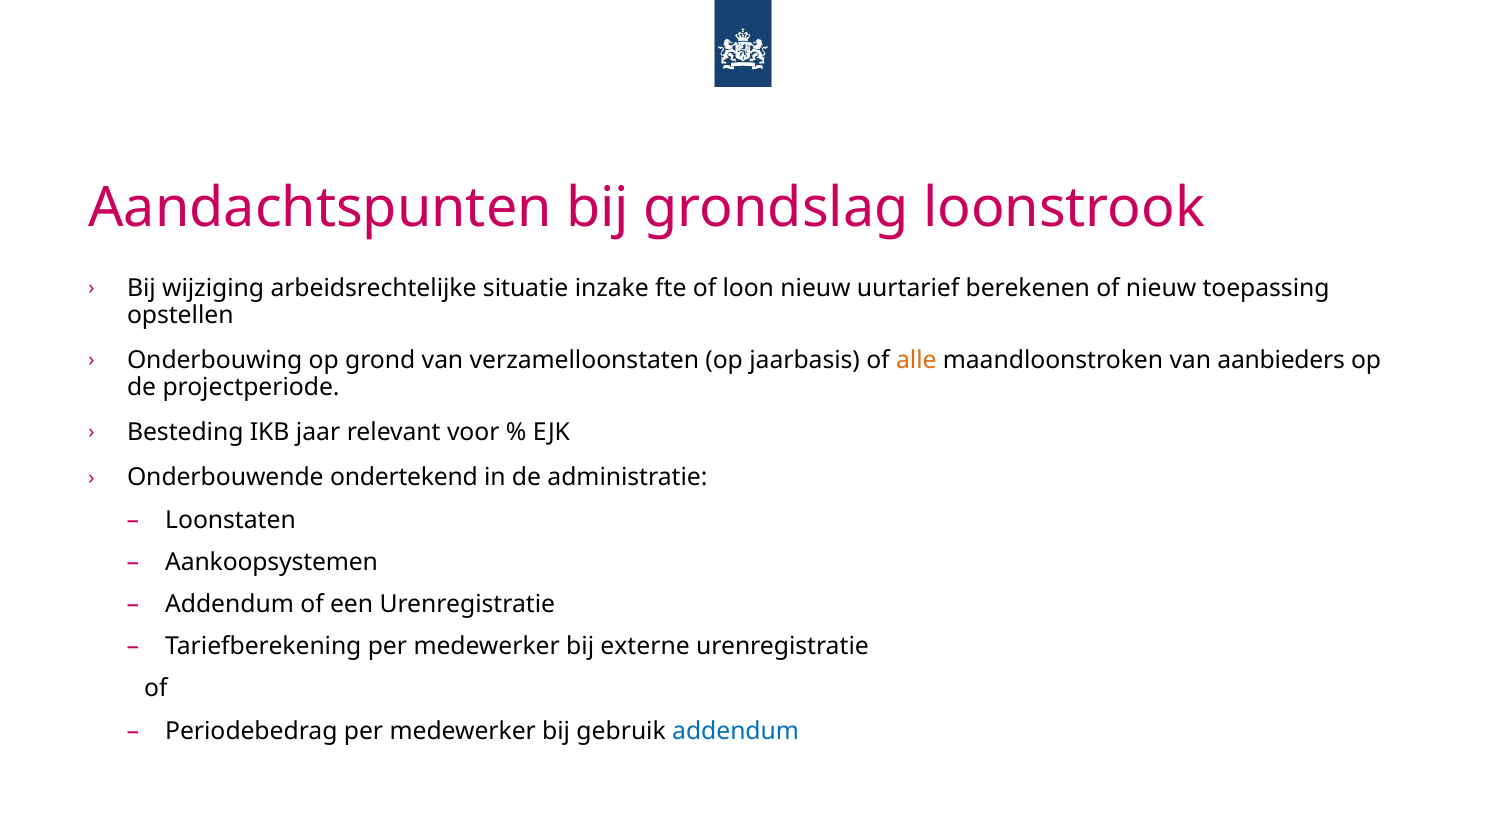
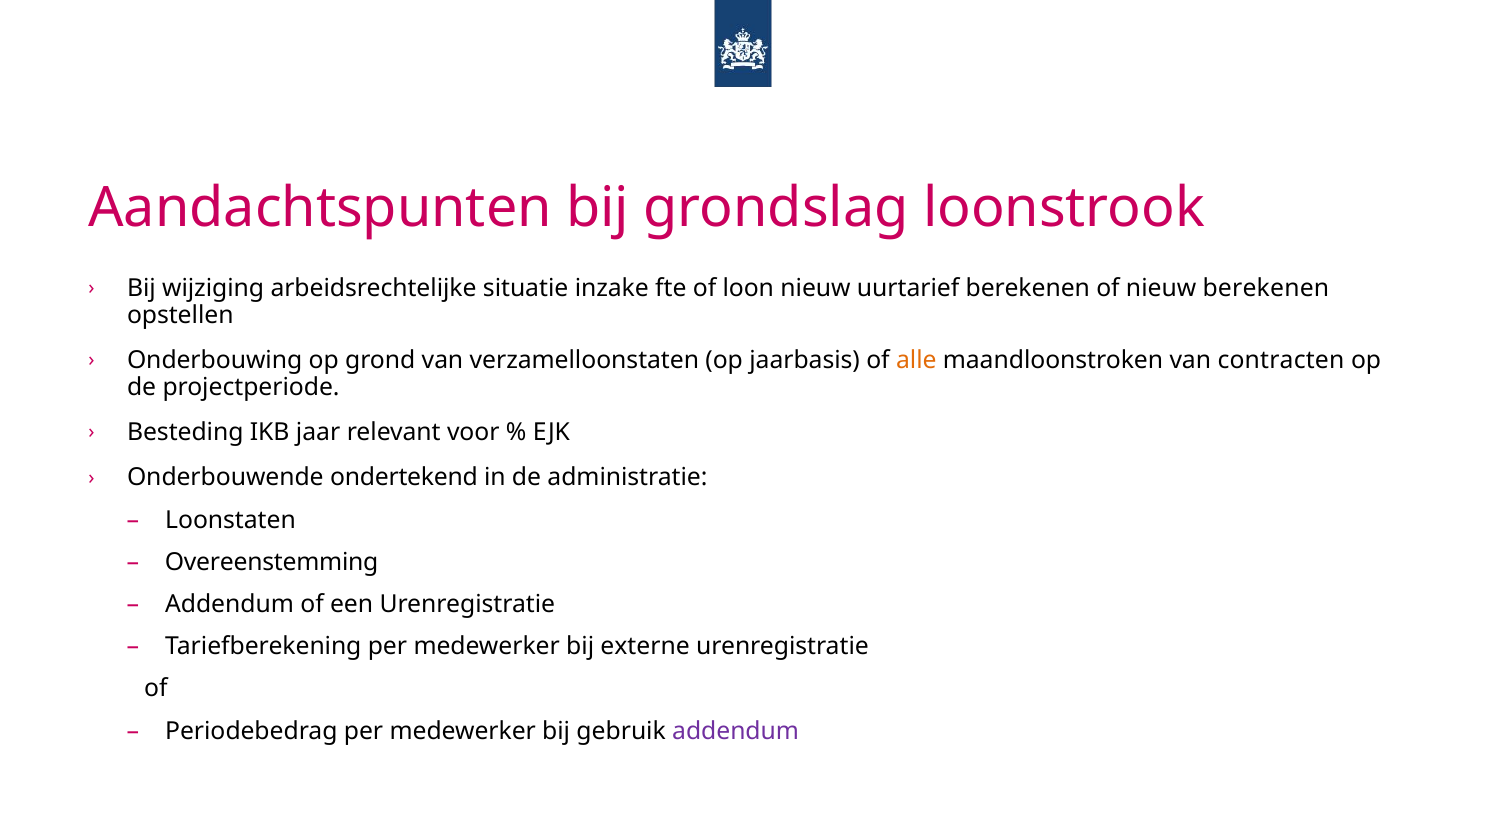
nieuw toepassing: toepassing -> berekenen
aanbieders: aanbieders -> contracten
Aankoopsystemen: Aankoopsystemen -> Overeenstemming
addendum at (736, 730) colour: blue -> purple
